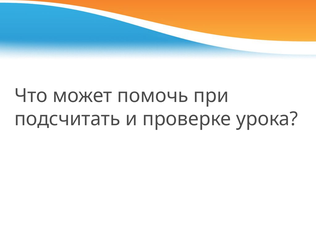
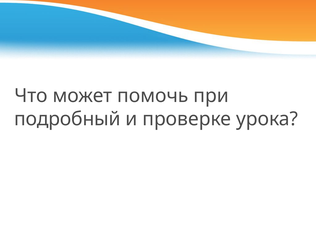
подсчитать: подсчитать -> подробный
